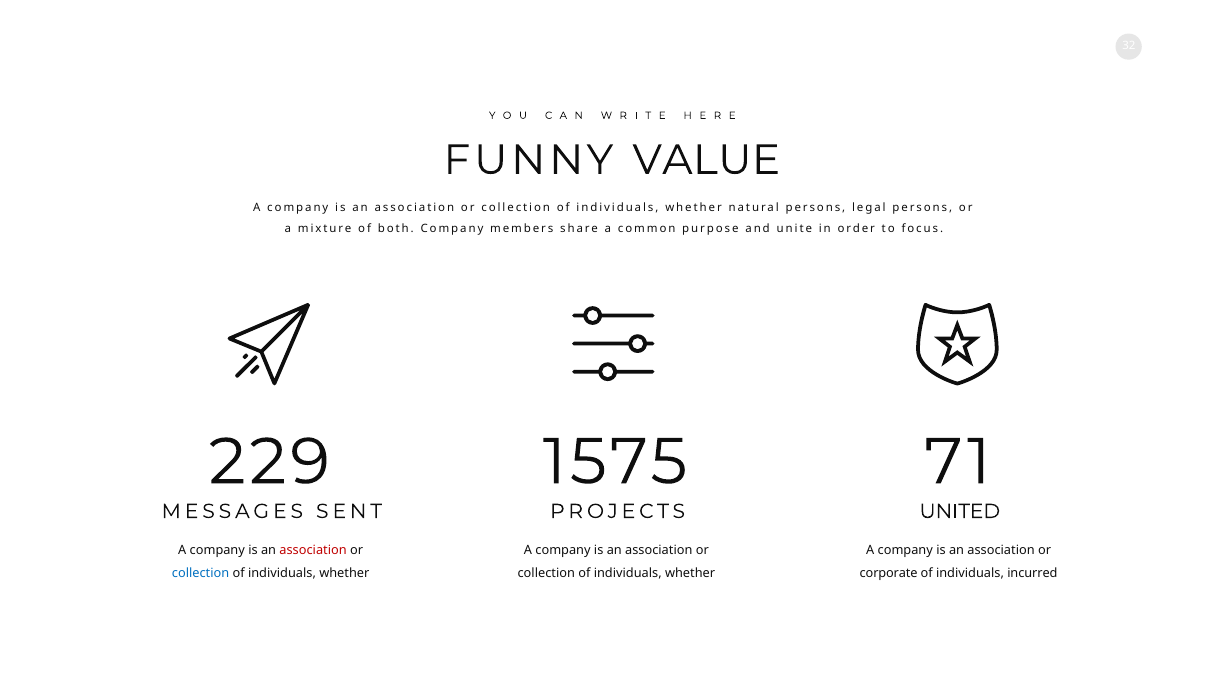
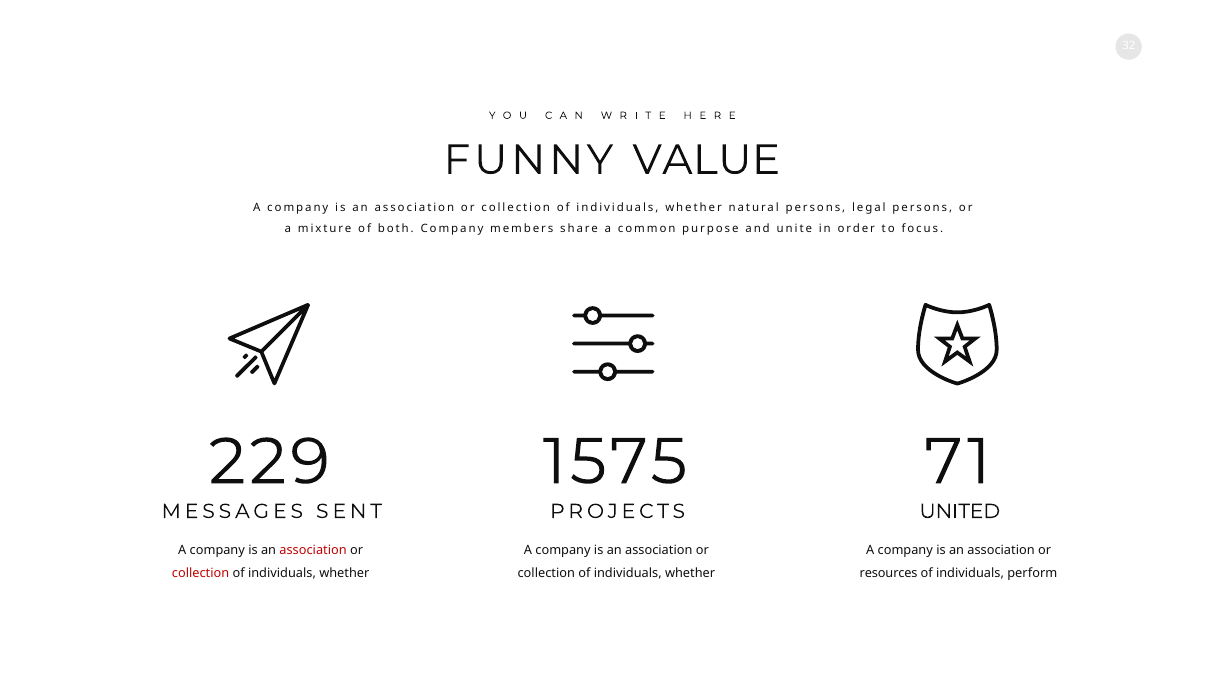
collection at (201, 573) colour: blue -> red
corporate: corporate -> resources
incurred: incurred -> perform
